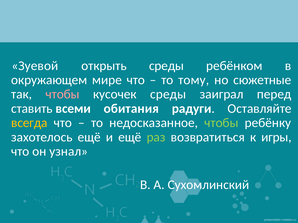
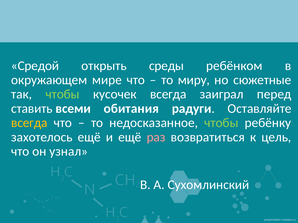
Зуевой: Зуевой -> Средой
тому: тому -> миру
чтобы at (63, 94) colour: pink -> light green
кусочек среды: среды -> всегда
раз colour: light green -> pink
игры: игры -> цель
